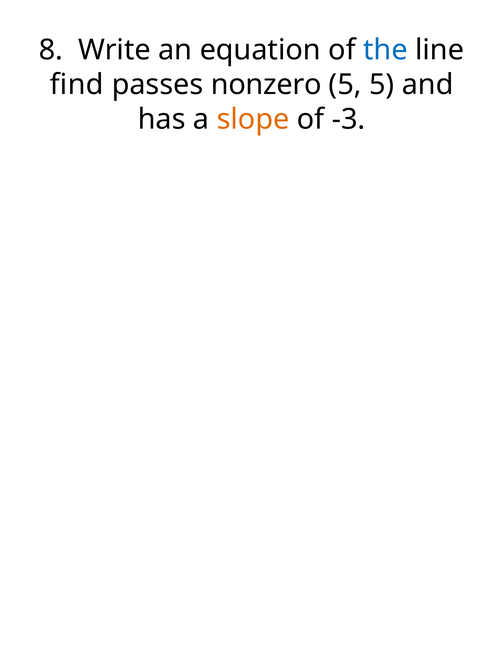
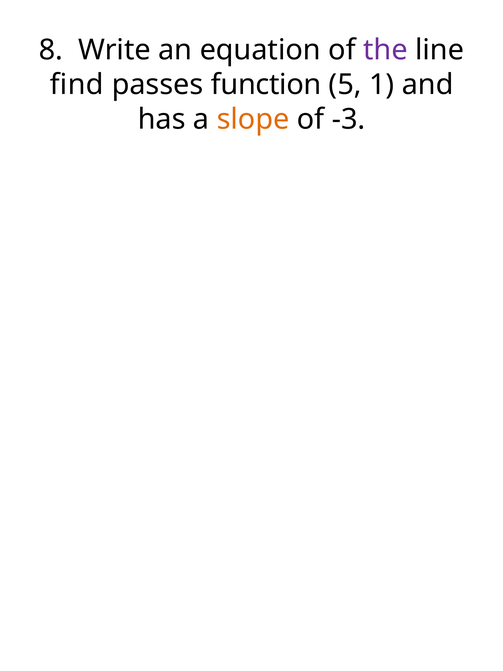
the colour: blue -> purple
nonzero: nonzero -> function
5 5: 5 -> 1
